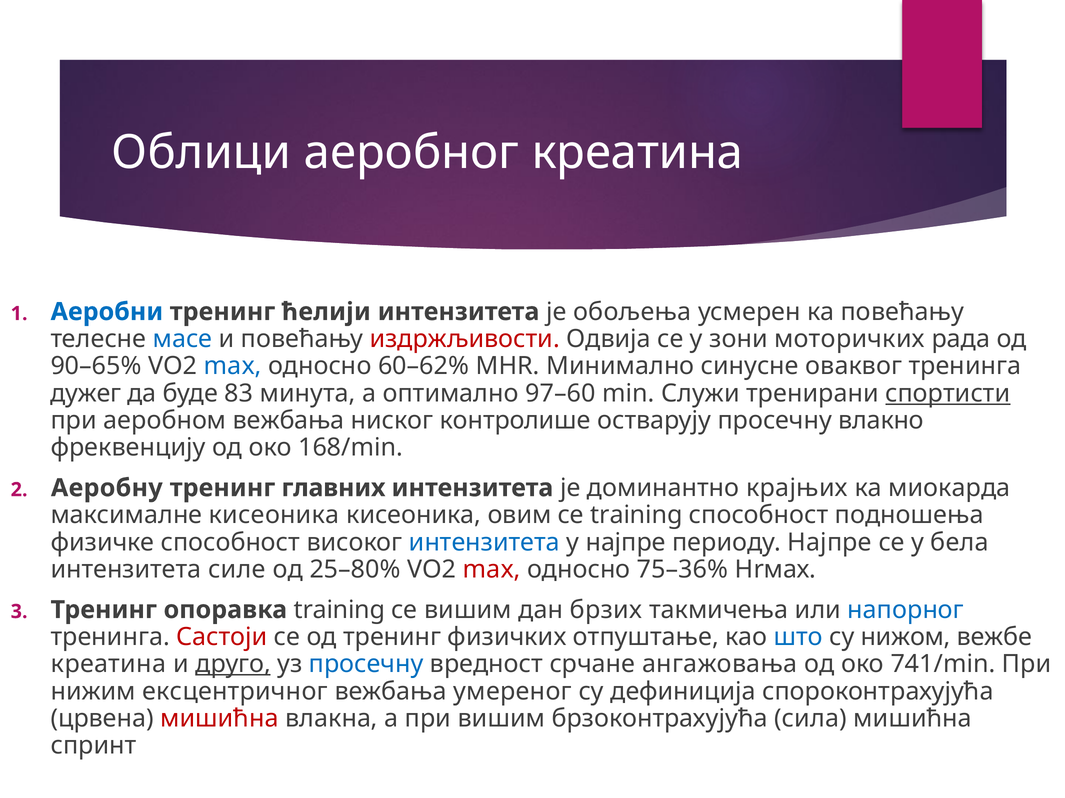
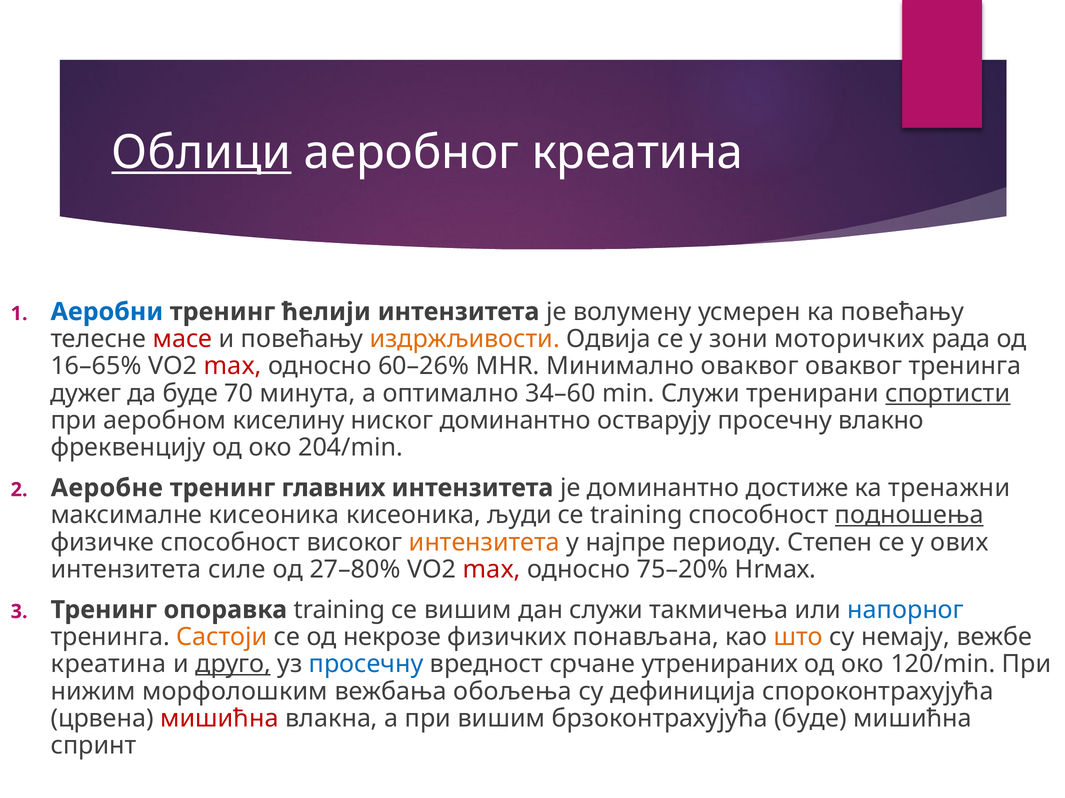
Облици underline: none -> present
обољења: обољења -> волумену
масе colour: blue -> red
издржљивости colour: red -> orange
90–65%: 90–65% -> 16–65%
max at (233, 366) colour: blue -> red
60–62%: 60–62% -> 60–26%
Минимално синусне: синусне -> оваквог
83: 83 -> 70
97–60: 97–60 -> 34–60
аеробном вежбања: вежбања -> киселину
ниског контролише: контролише -> доминантно
168/min: 168/min -> 204/min
Аеробну: Аеробну -> Аеробне
крајњих: крајњих -> достиже
миокарда: миокарда -> тренажни
овим: овим -> људи
подношења underline: none -> present
интензитета at (484, 543) colour: blue -> orange
периоду Најпре: Најпре -> Степен
бела: бела -> ових
25–80%: 25–80% -> 27–80%
75–36%: 75–36% -> 75–20%
дан брзих: брзих -> служи
Састоји colour: red -> orange
од тренинг: тренинг -> некрозе
отпуштање: отпуштање -> понављана
што colour: blue -> orange
нижом: нижом -> немају
ангажовања: ангажовања -> утренираних
741/min: 741/min -> 120/min
ексцентричног: ексцентричног -> морфолошким
умереног: умереног -> обољења
брзоконтрахујућа сила: сила -> буде
